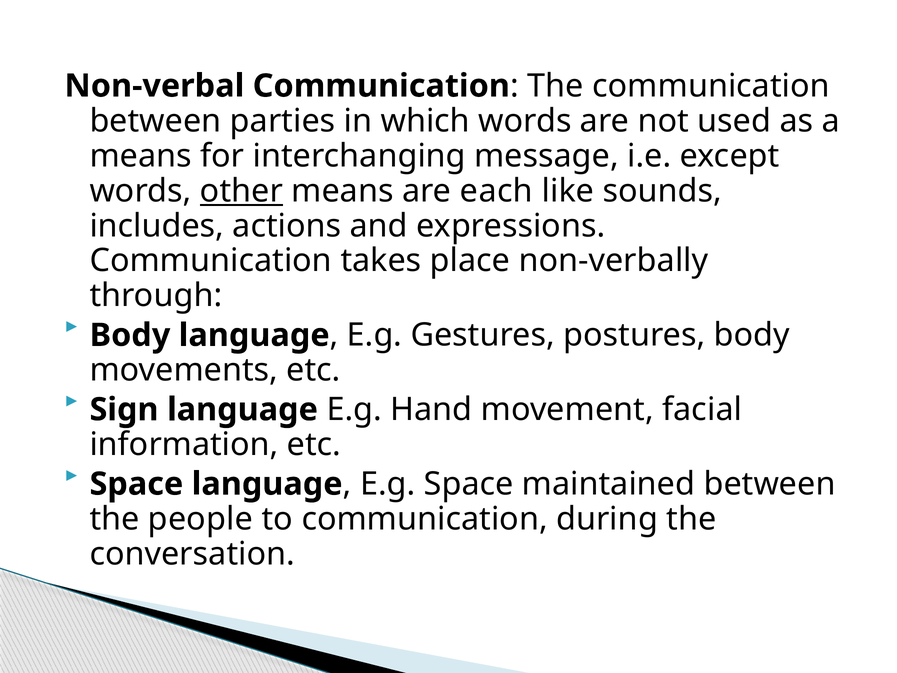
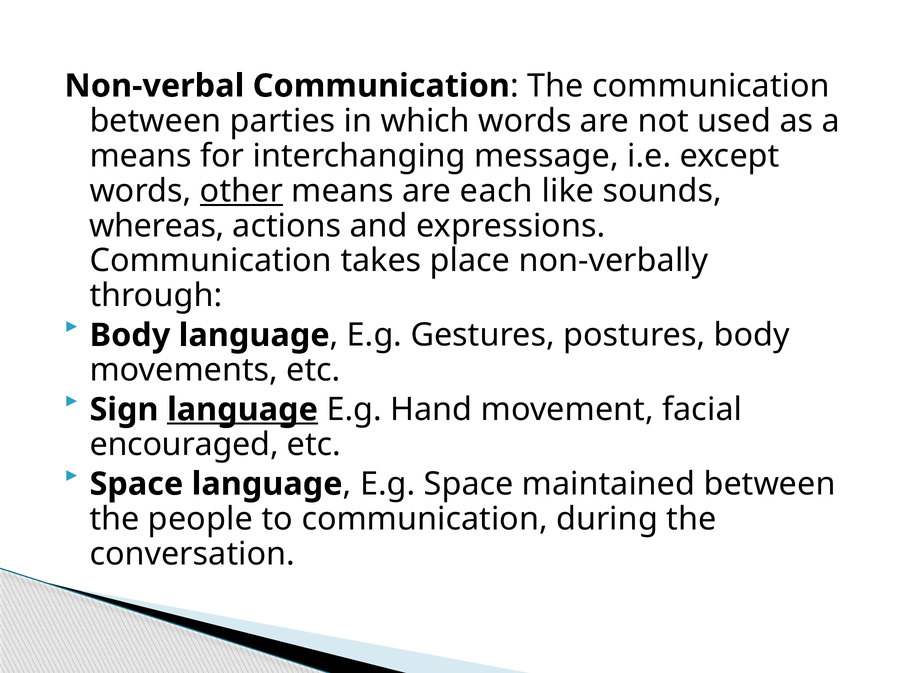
includes: includes -> whereas
language at (242, 409) underline: none -> present
information: information -> encouraged
